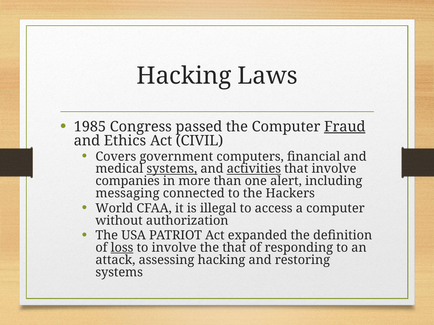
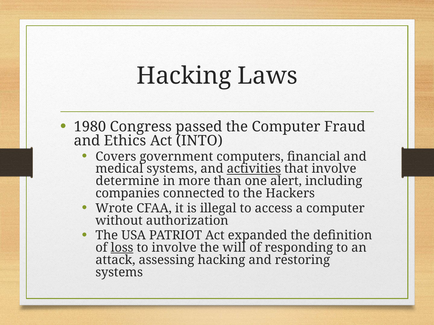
1985: 1985 -> 1980
Fraud underline: present -> none
CIVIL: CIVIL -> INTO
systems at (172, 169) underline: present -> none
companies: companies -> determine
messaging: messaging -> companies
World: World -> Wrote
the that: that -> will
